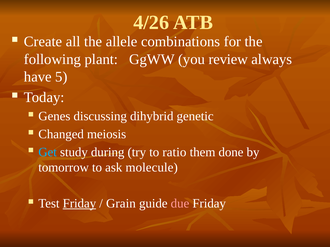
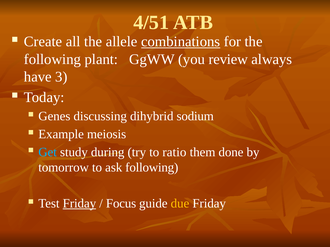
4/26: 4/26 -> 4/51
combinations underline: none -> present
5: 5 -> 3
genetic: genetic -> sodium
Changed: Changed -> Example
ask molecule: molecule -> following
Grain: Grain -> Focus
due colour: pink -> yellow
